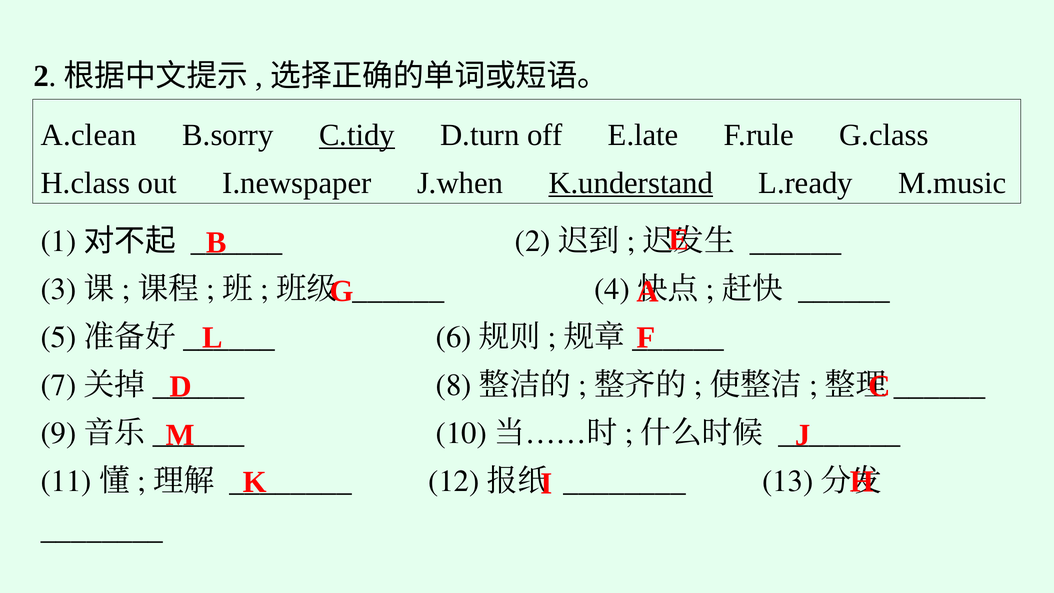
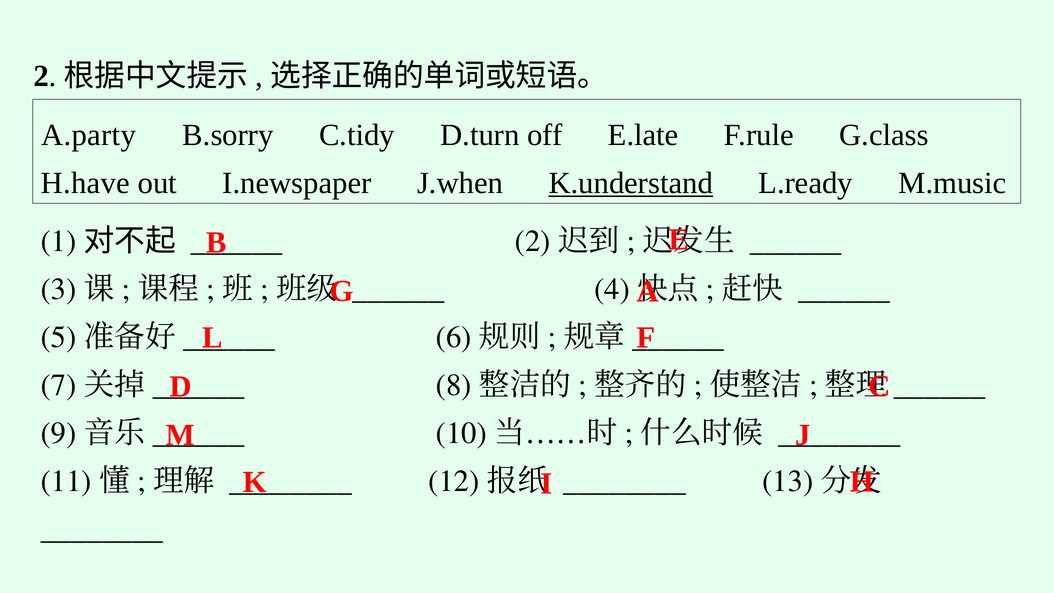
A.clean: A.clean -> A.party
C.tidy underline: present -> none
H.class: H.class -> H.have
